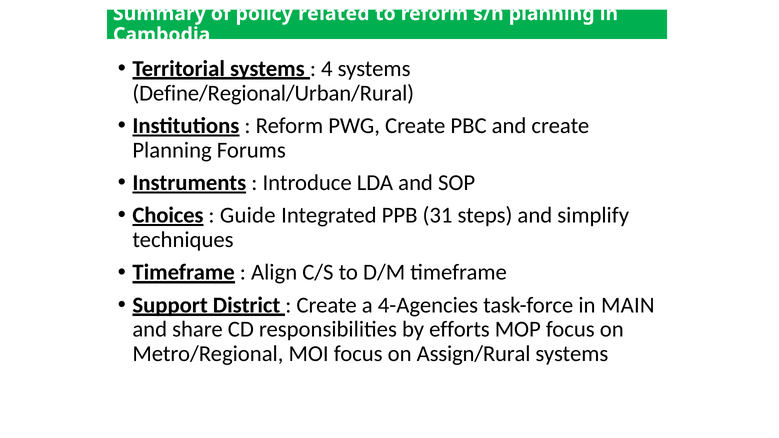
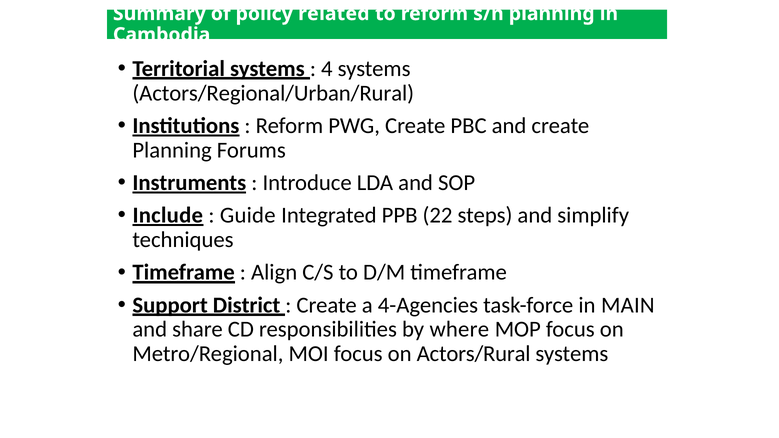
Define/Regional/Urban/Rural: Define/Regional/Urban/Rural -> Actors/Regional/Urban/Rural
Choices: Choices -> Include
31: 31 -> 22
efforts: efforts -> where
Assign/Rural: Assign/Rural -> Actors/Rural
